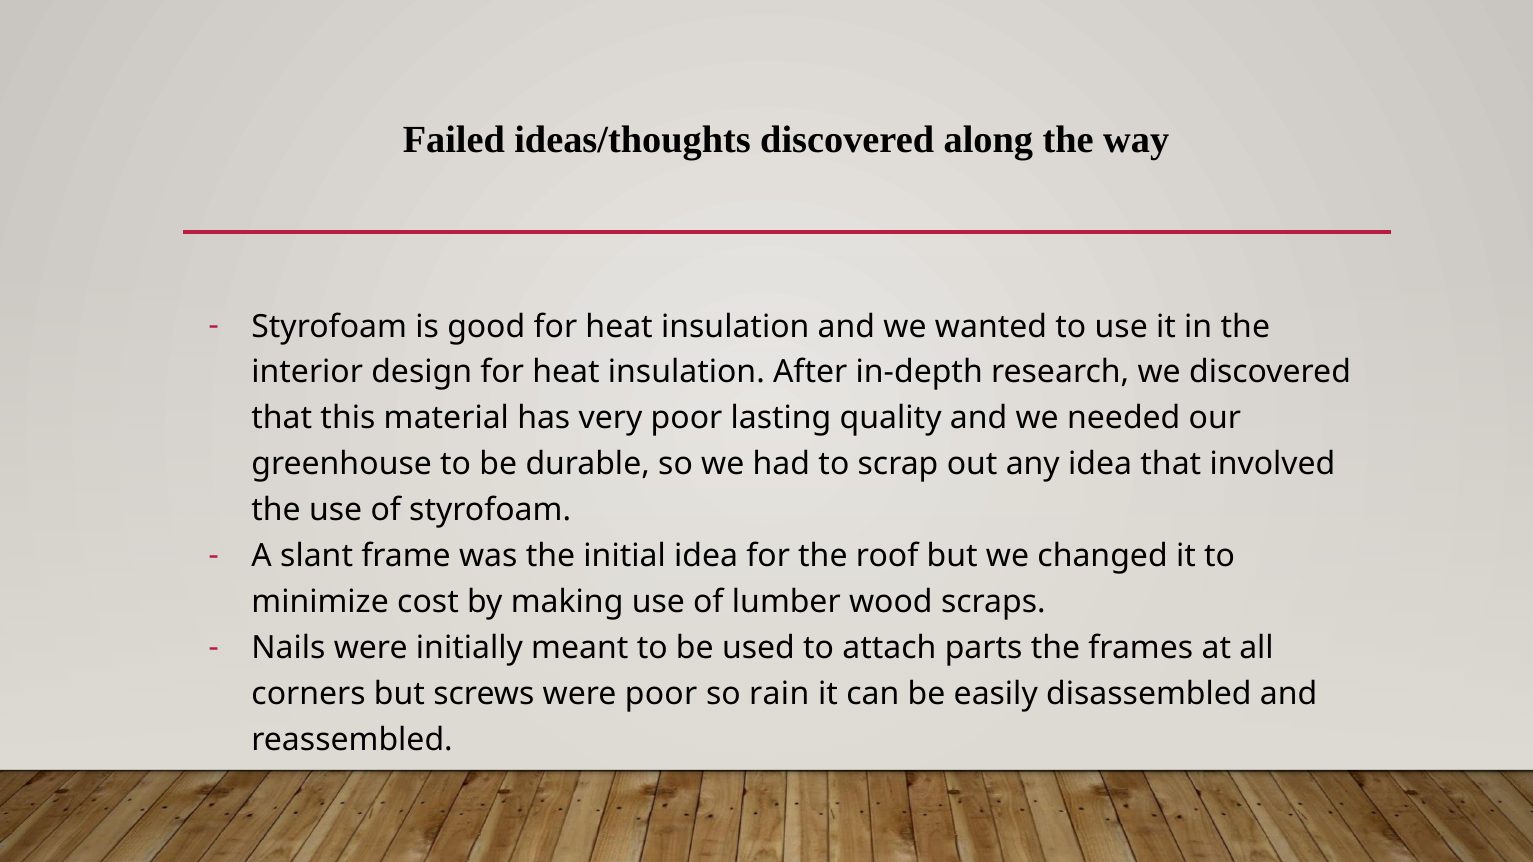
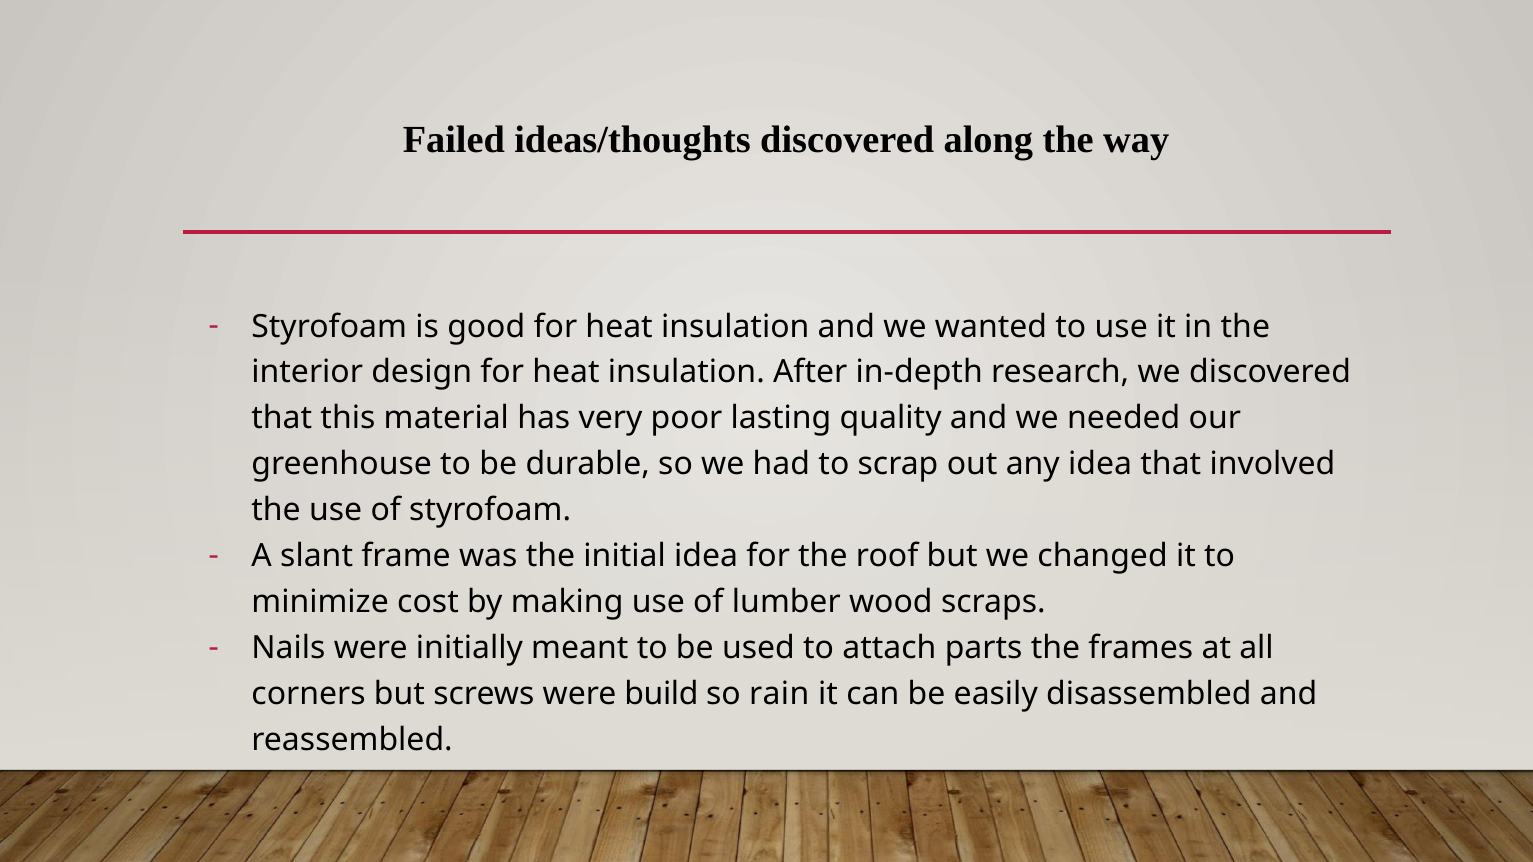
were poor: poor -> build
